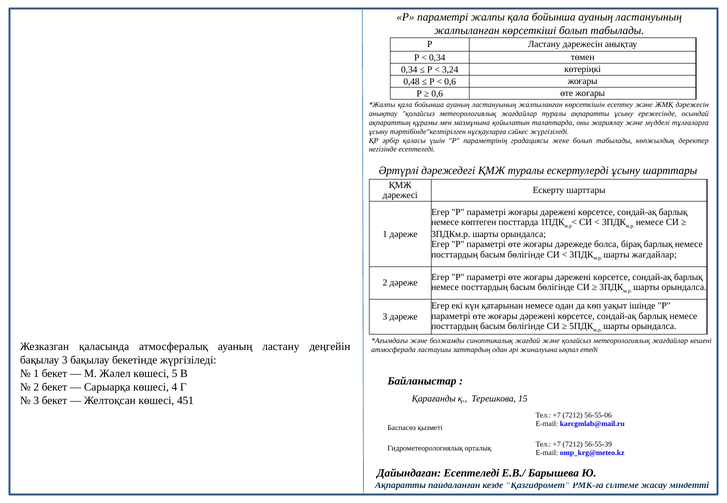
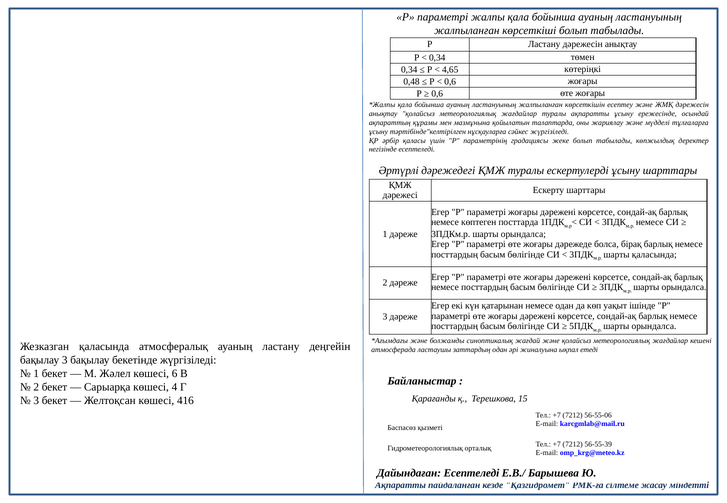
3,24: 3,24 -> 4,65
шарты жағдайлар: жағдайлар -> қаласында
5: 5 -> 6
451: 451 -> 416
